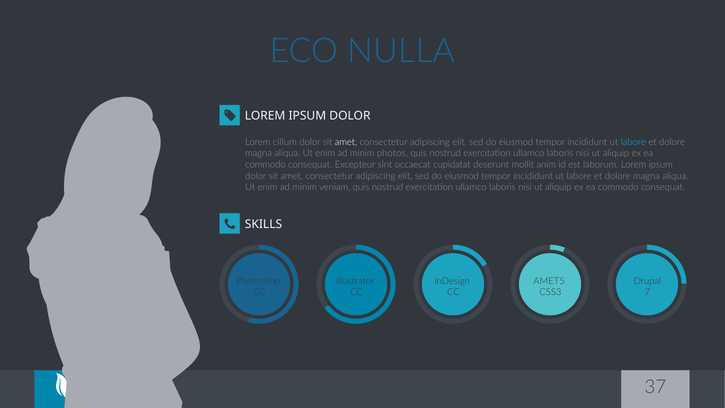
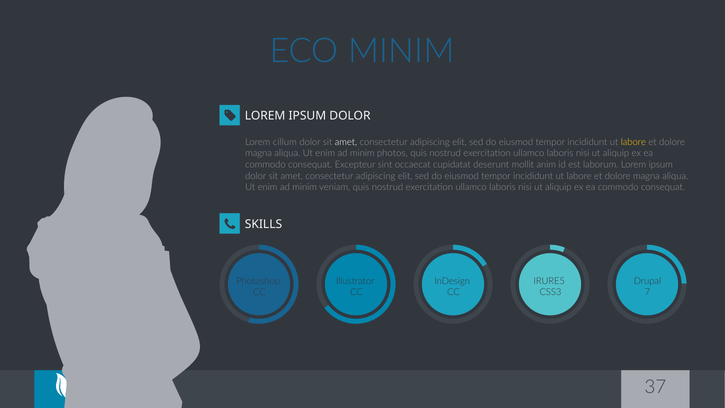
ECO NULLA: NULLA -> MINIM
labore at (633, 142) colour: light blue -> yellow
AMET5: AMET5 -> IRURE5
